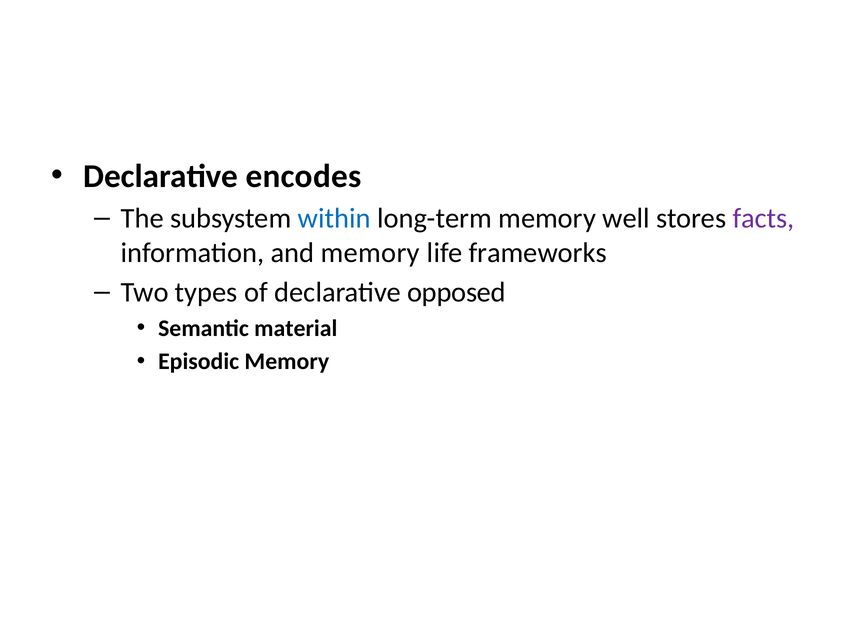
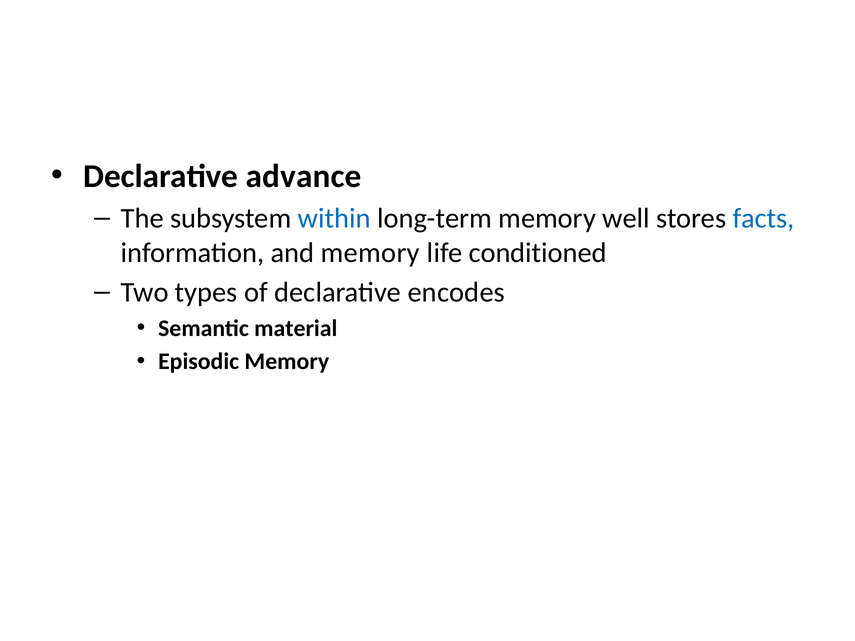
encodes: encodes -> advance
facts colour: purple -> blue
frameworks: frameworks -> conditioned
opposed: opposed -> encodes
